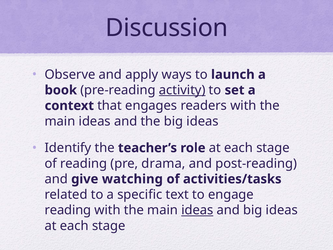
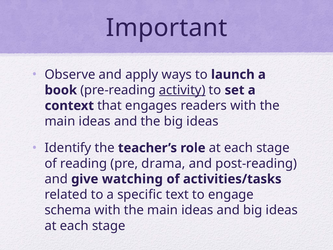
Discussion: Discussion -> Important
reading at (68, 210): reading -> schema
ideas at (197, 210) underline: present -> none
